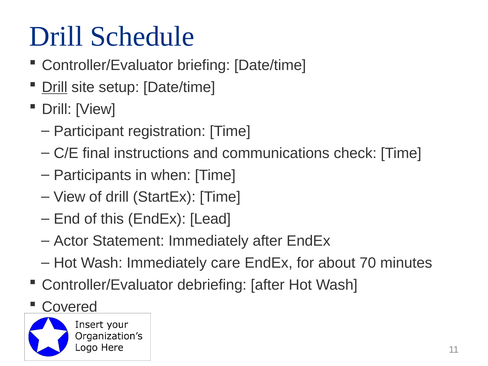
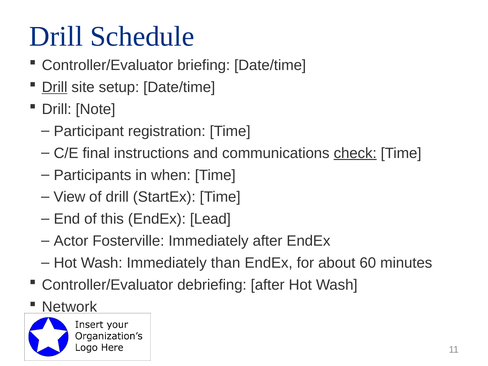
Drill View: View -> Note
check underline: none -> present
Statement: Statement -> Fosterville
care: care -> than
70: 70 -> 60
Covered: Covered -> Network
